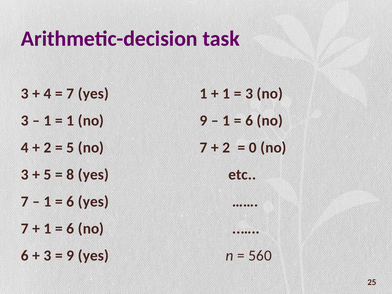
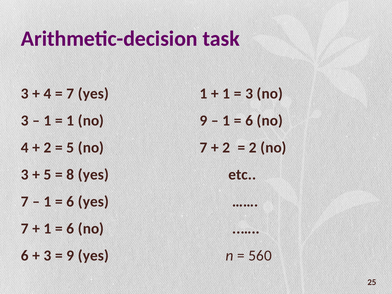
0 at (253, 148): 0 -> 2
